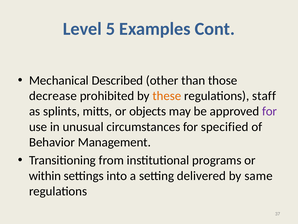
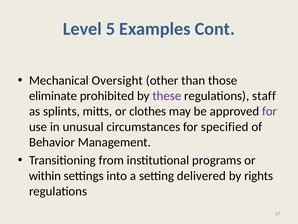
Described: Described -> Oversight
decrease: decrease -> eliminate
these colour: orange -> purple
objects: objects -> clothes
same: same -> rights
